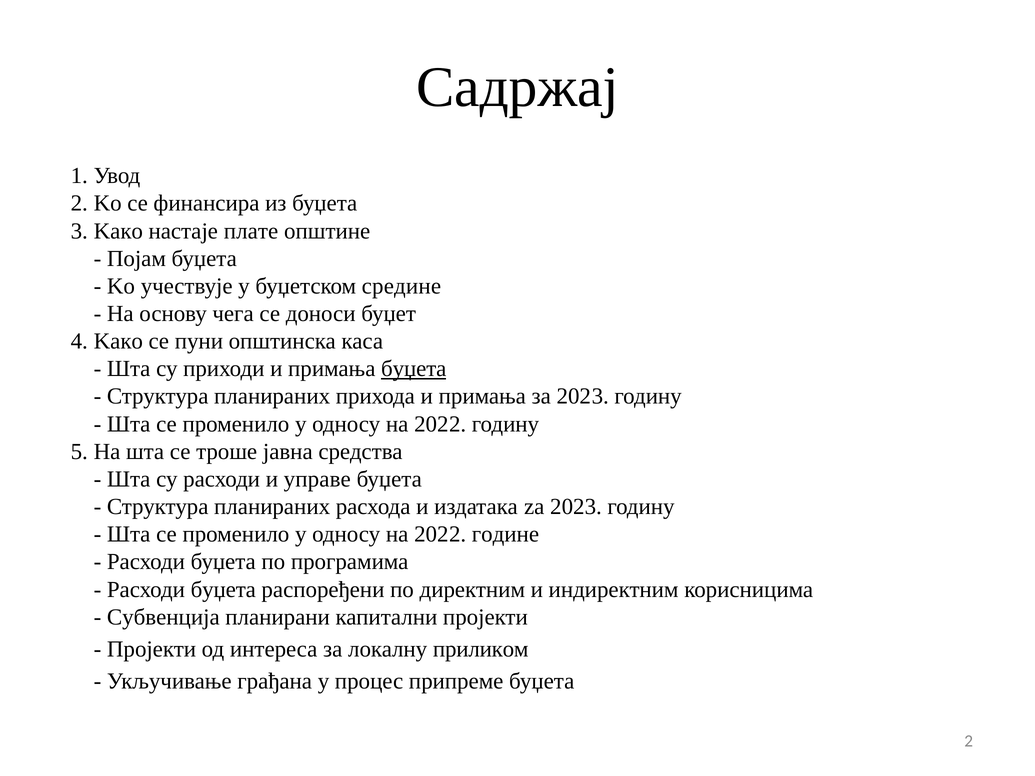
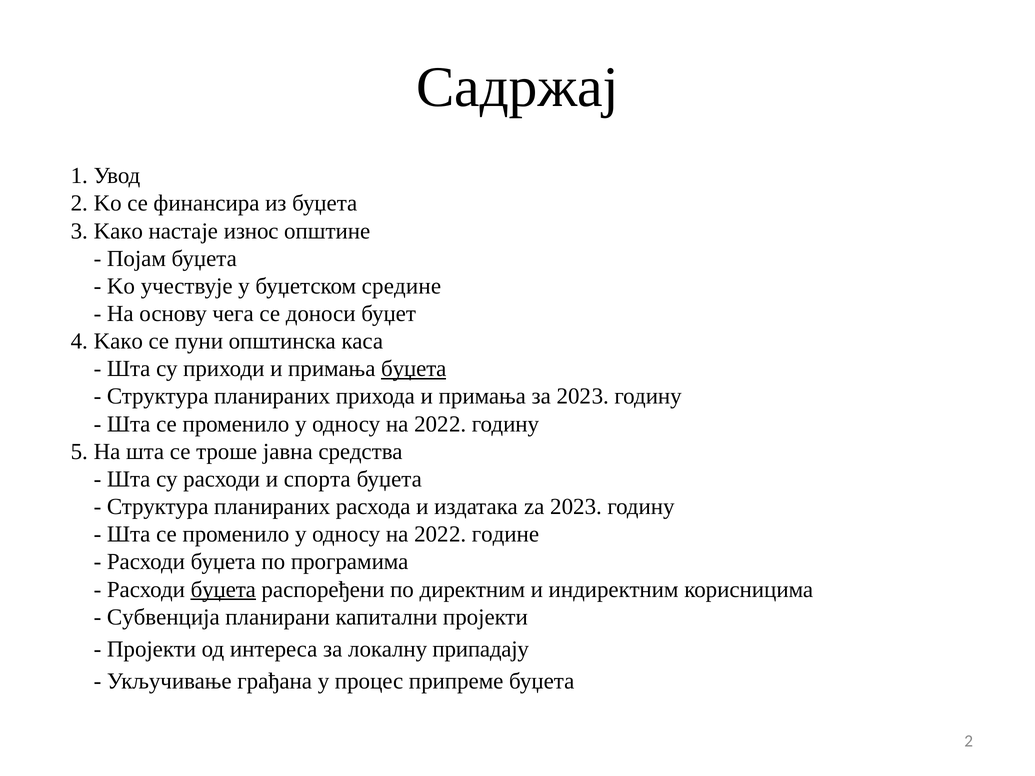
плате: плате -> износ
управе: управе -> спорта
буџета at (223, 590) underline: none -> present
приликом: приликом -> припадају
